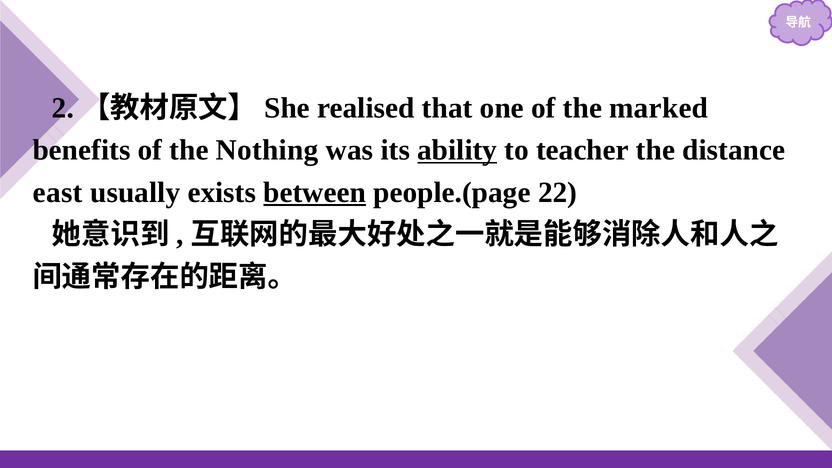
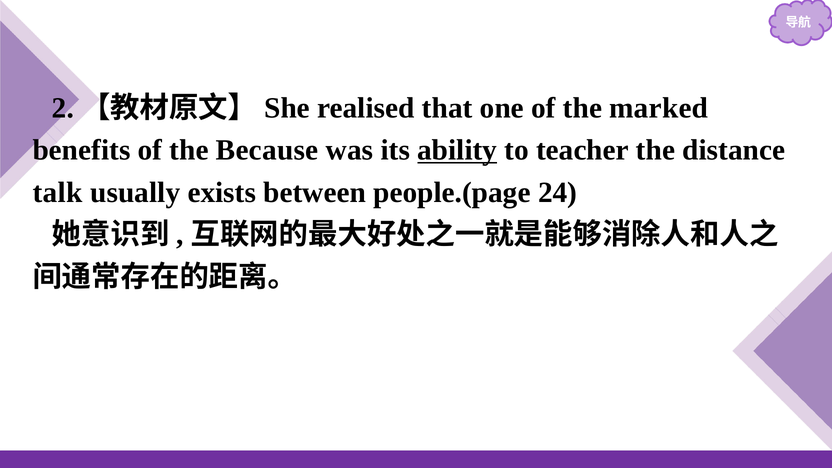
Nothing: Nothing -> Because
east: east -> talk
between underline: present -> none
22: 22 -> 24
